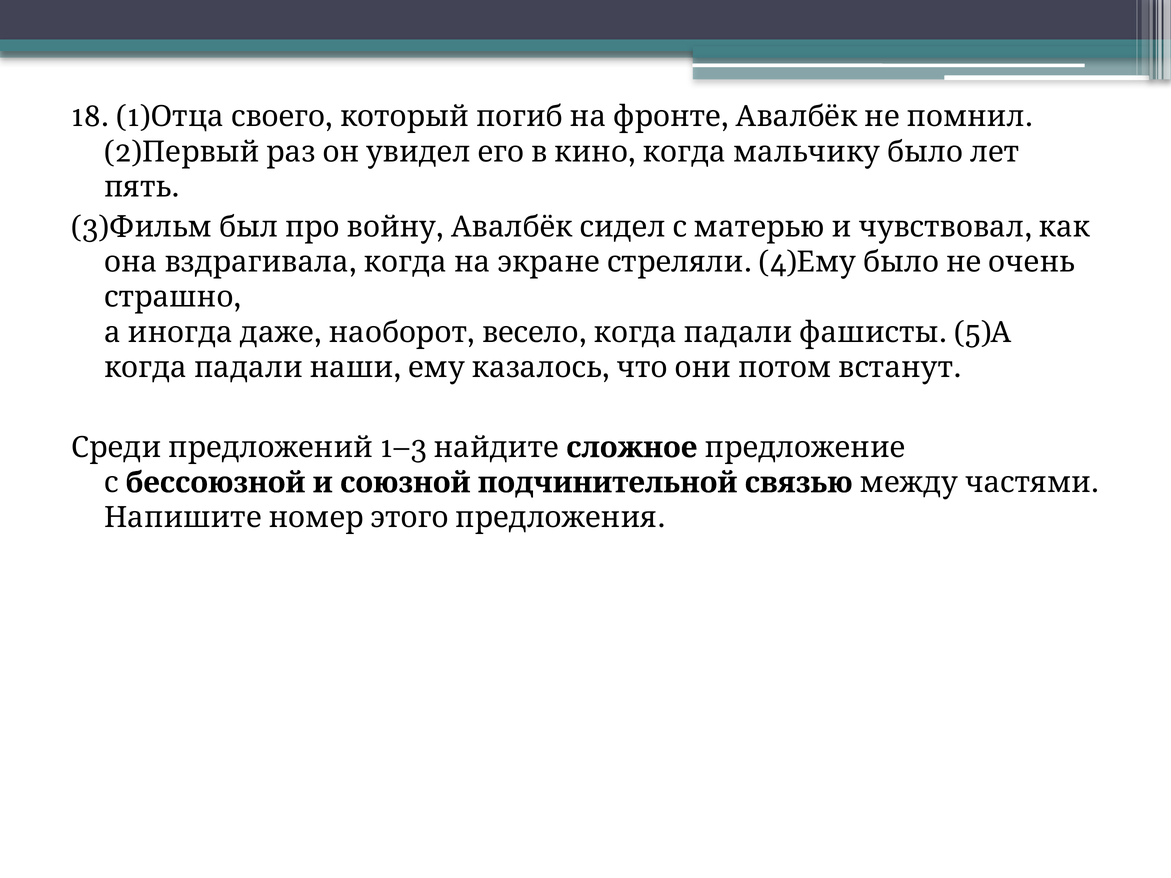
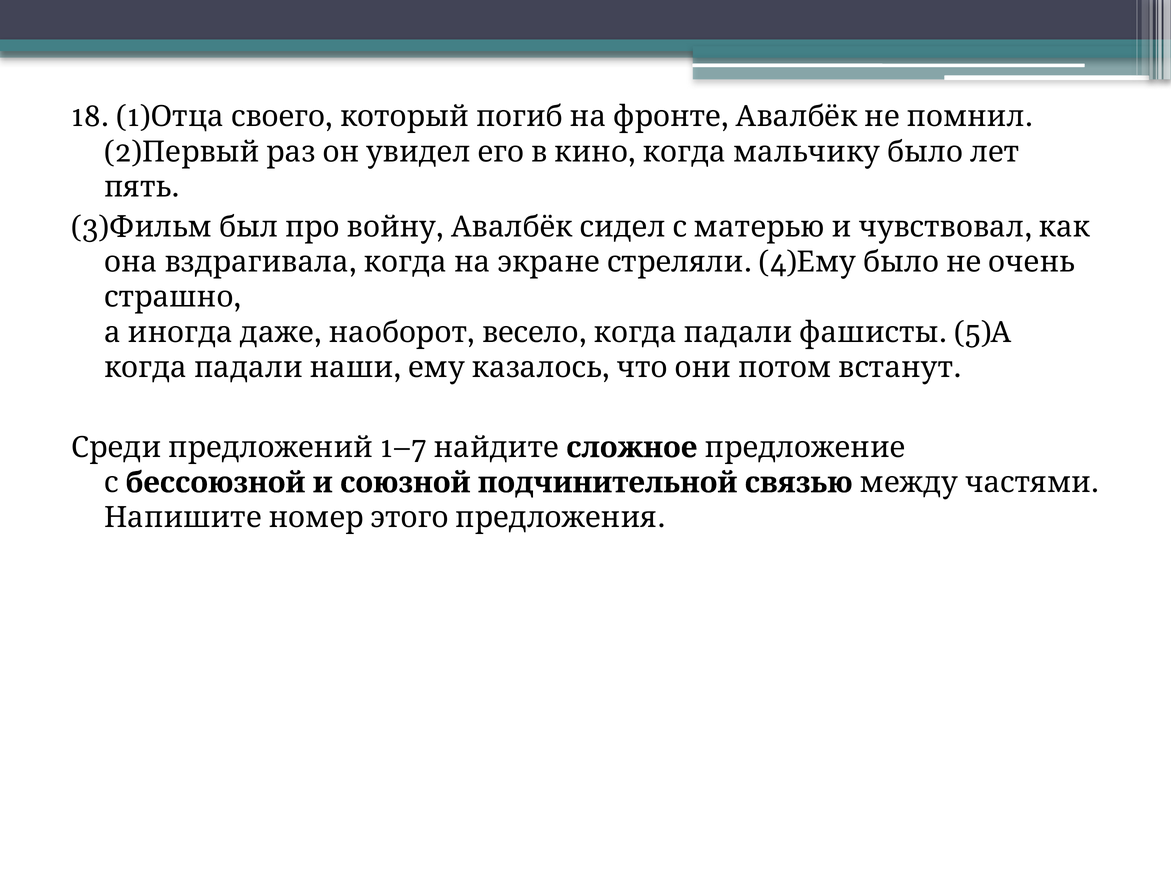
1–3: 1–3 -> 1–7
